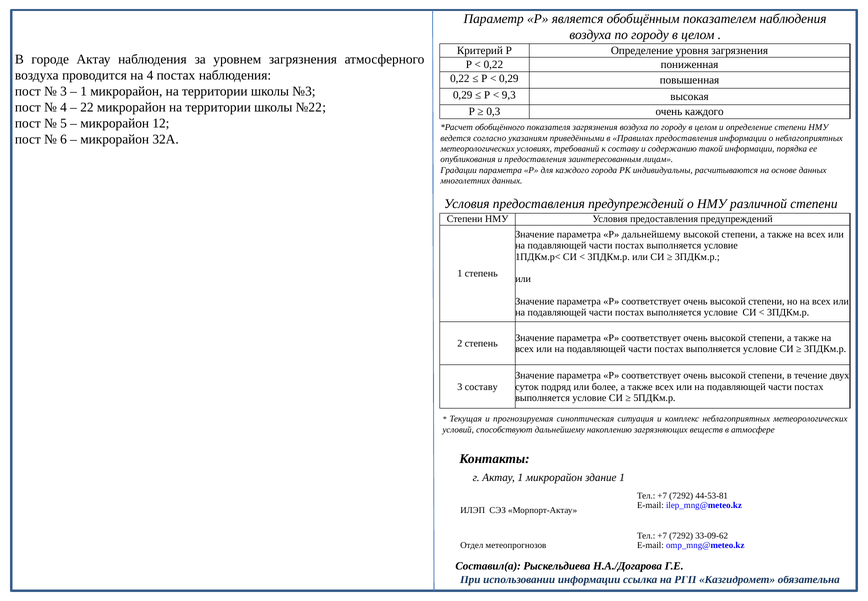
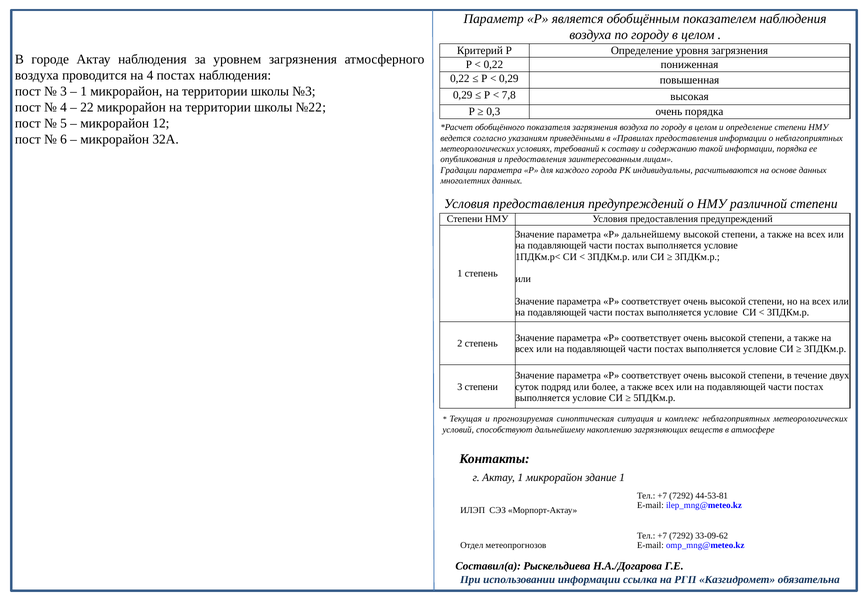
9,3: 9,3 -> 7,8
очень каждого: каждого -> порядка
3 составу: составу -> степени
